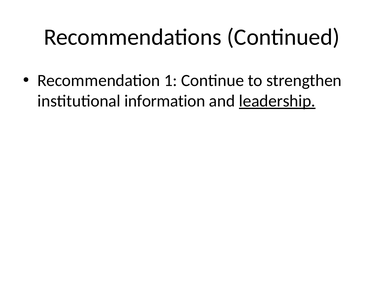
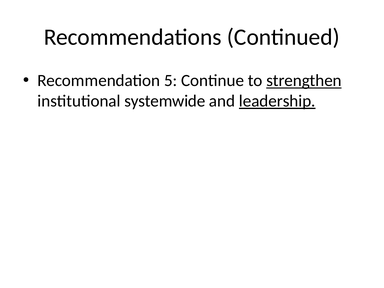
1: 1 -> 5
strengthen underline: none -> present
information: information -> systemwide
